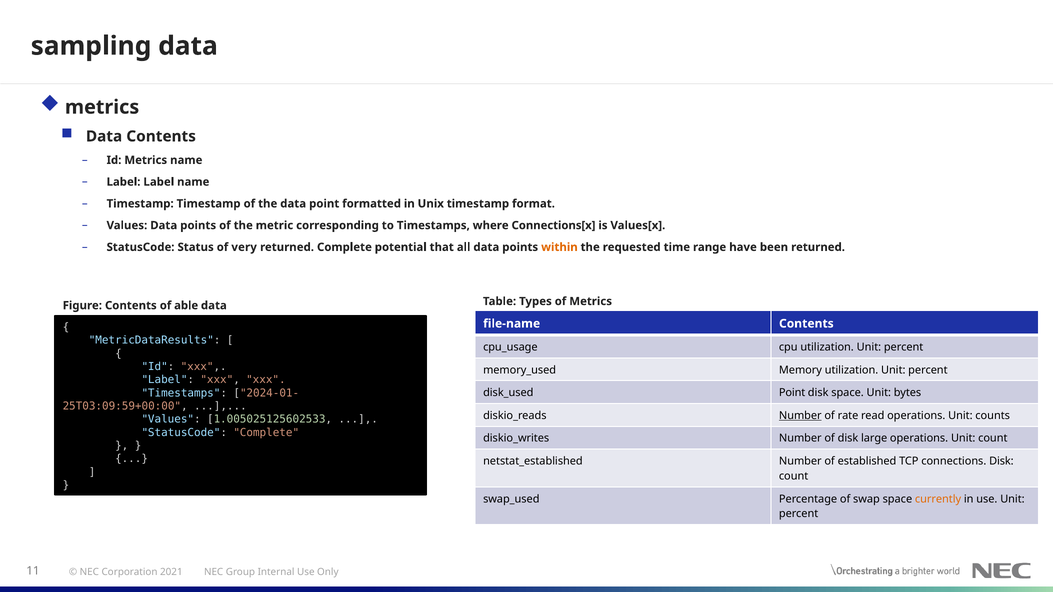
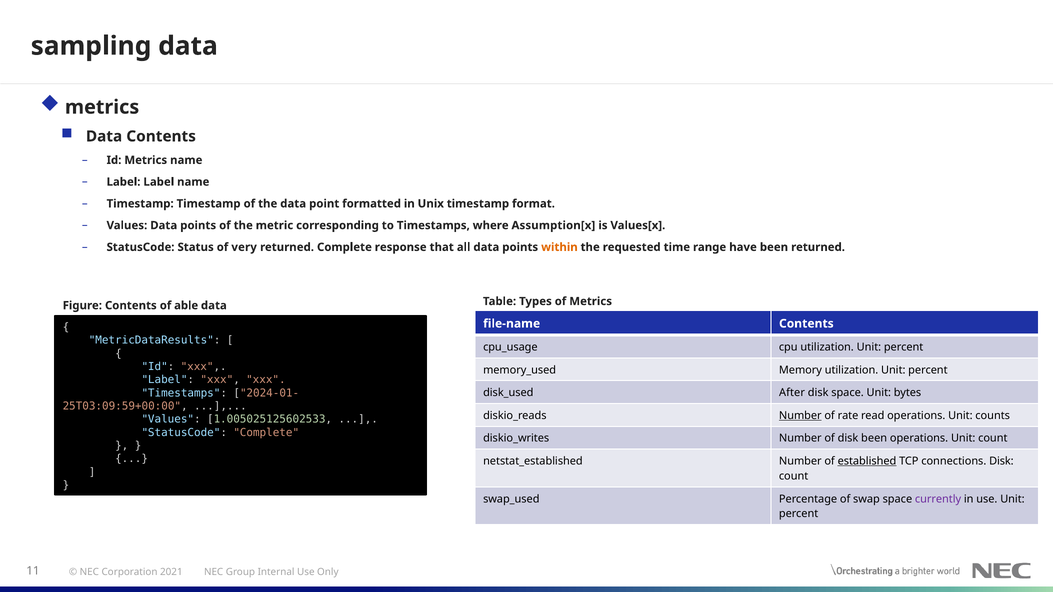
Connections[x: Connections[x -> Assumption[x
potential: potential -> response
Point at (792, 393): Point -> After
disk large: large -> been
established underline: none -> present
currently colour: orange -> purple
